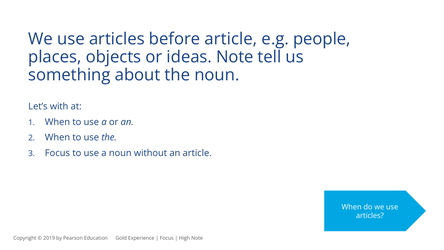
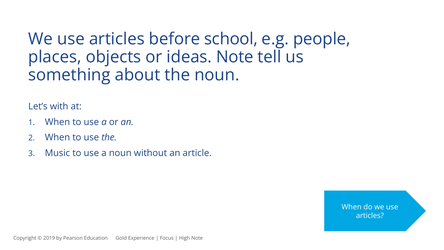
before article: article -> school
Focus at (57, 153): Focus -> Music
